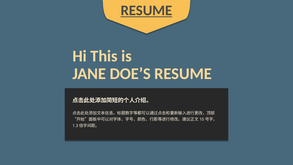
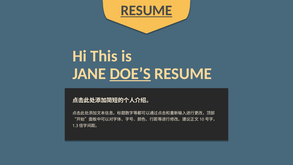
DOE’S underline: none -> present
